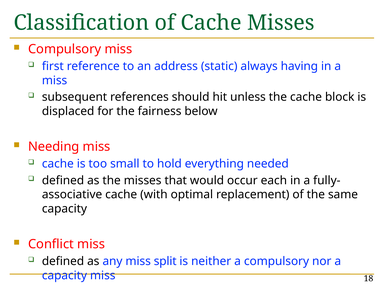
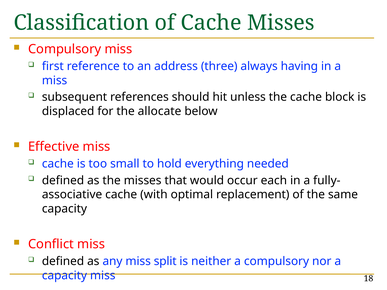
static: static -> three
fairness: fairness -> allocate
Needing: Needing -> Effective
